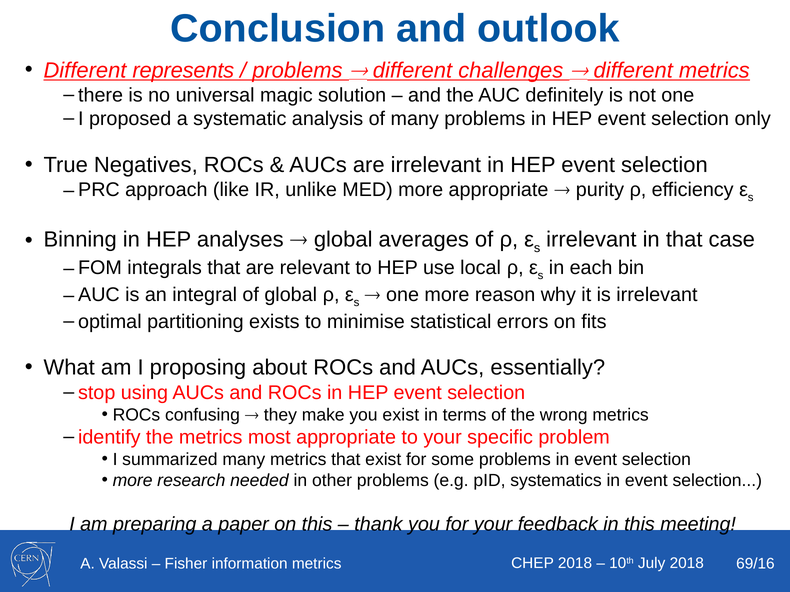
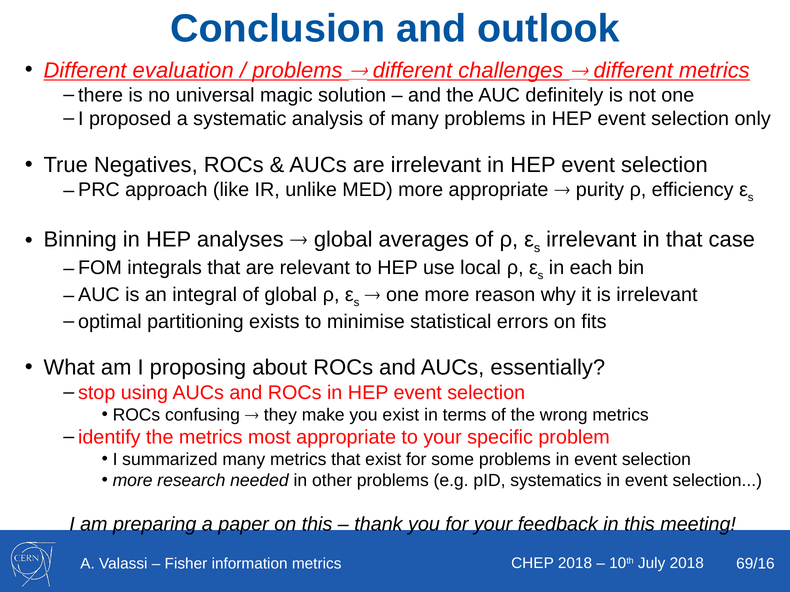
represents: represents -> evaluation
